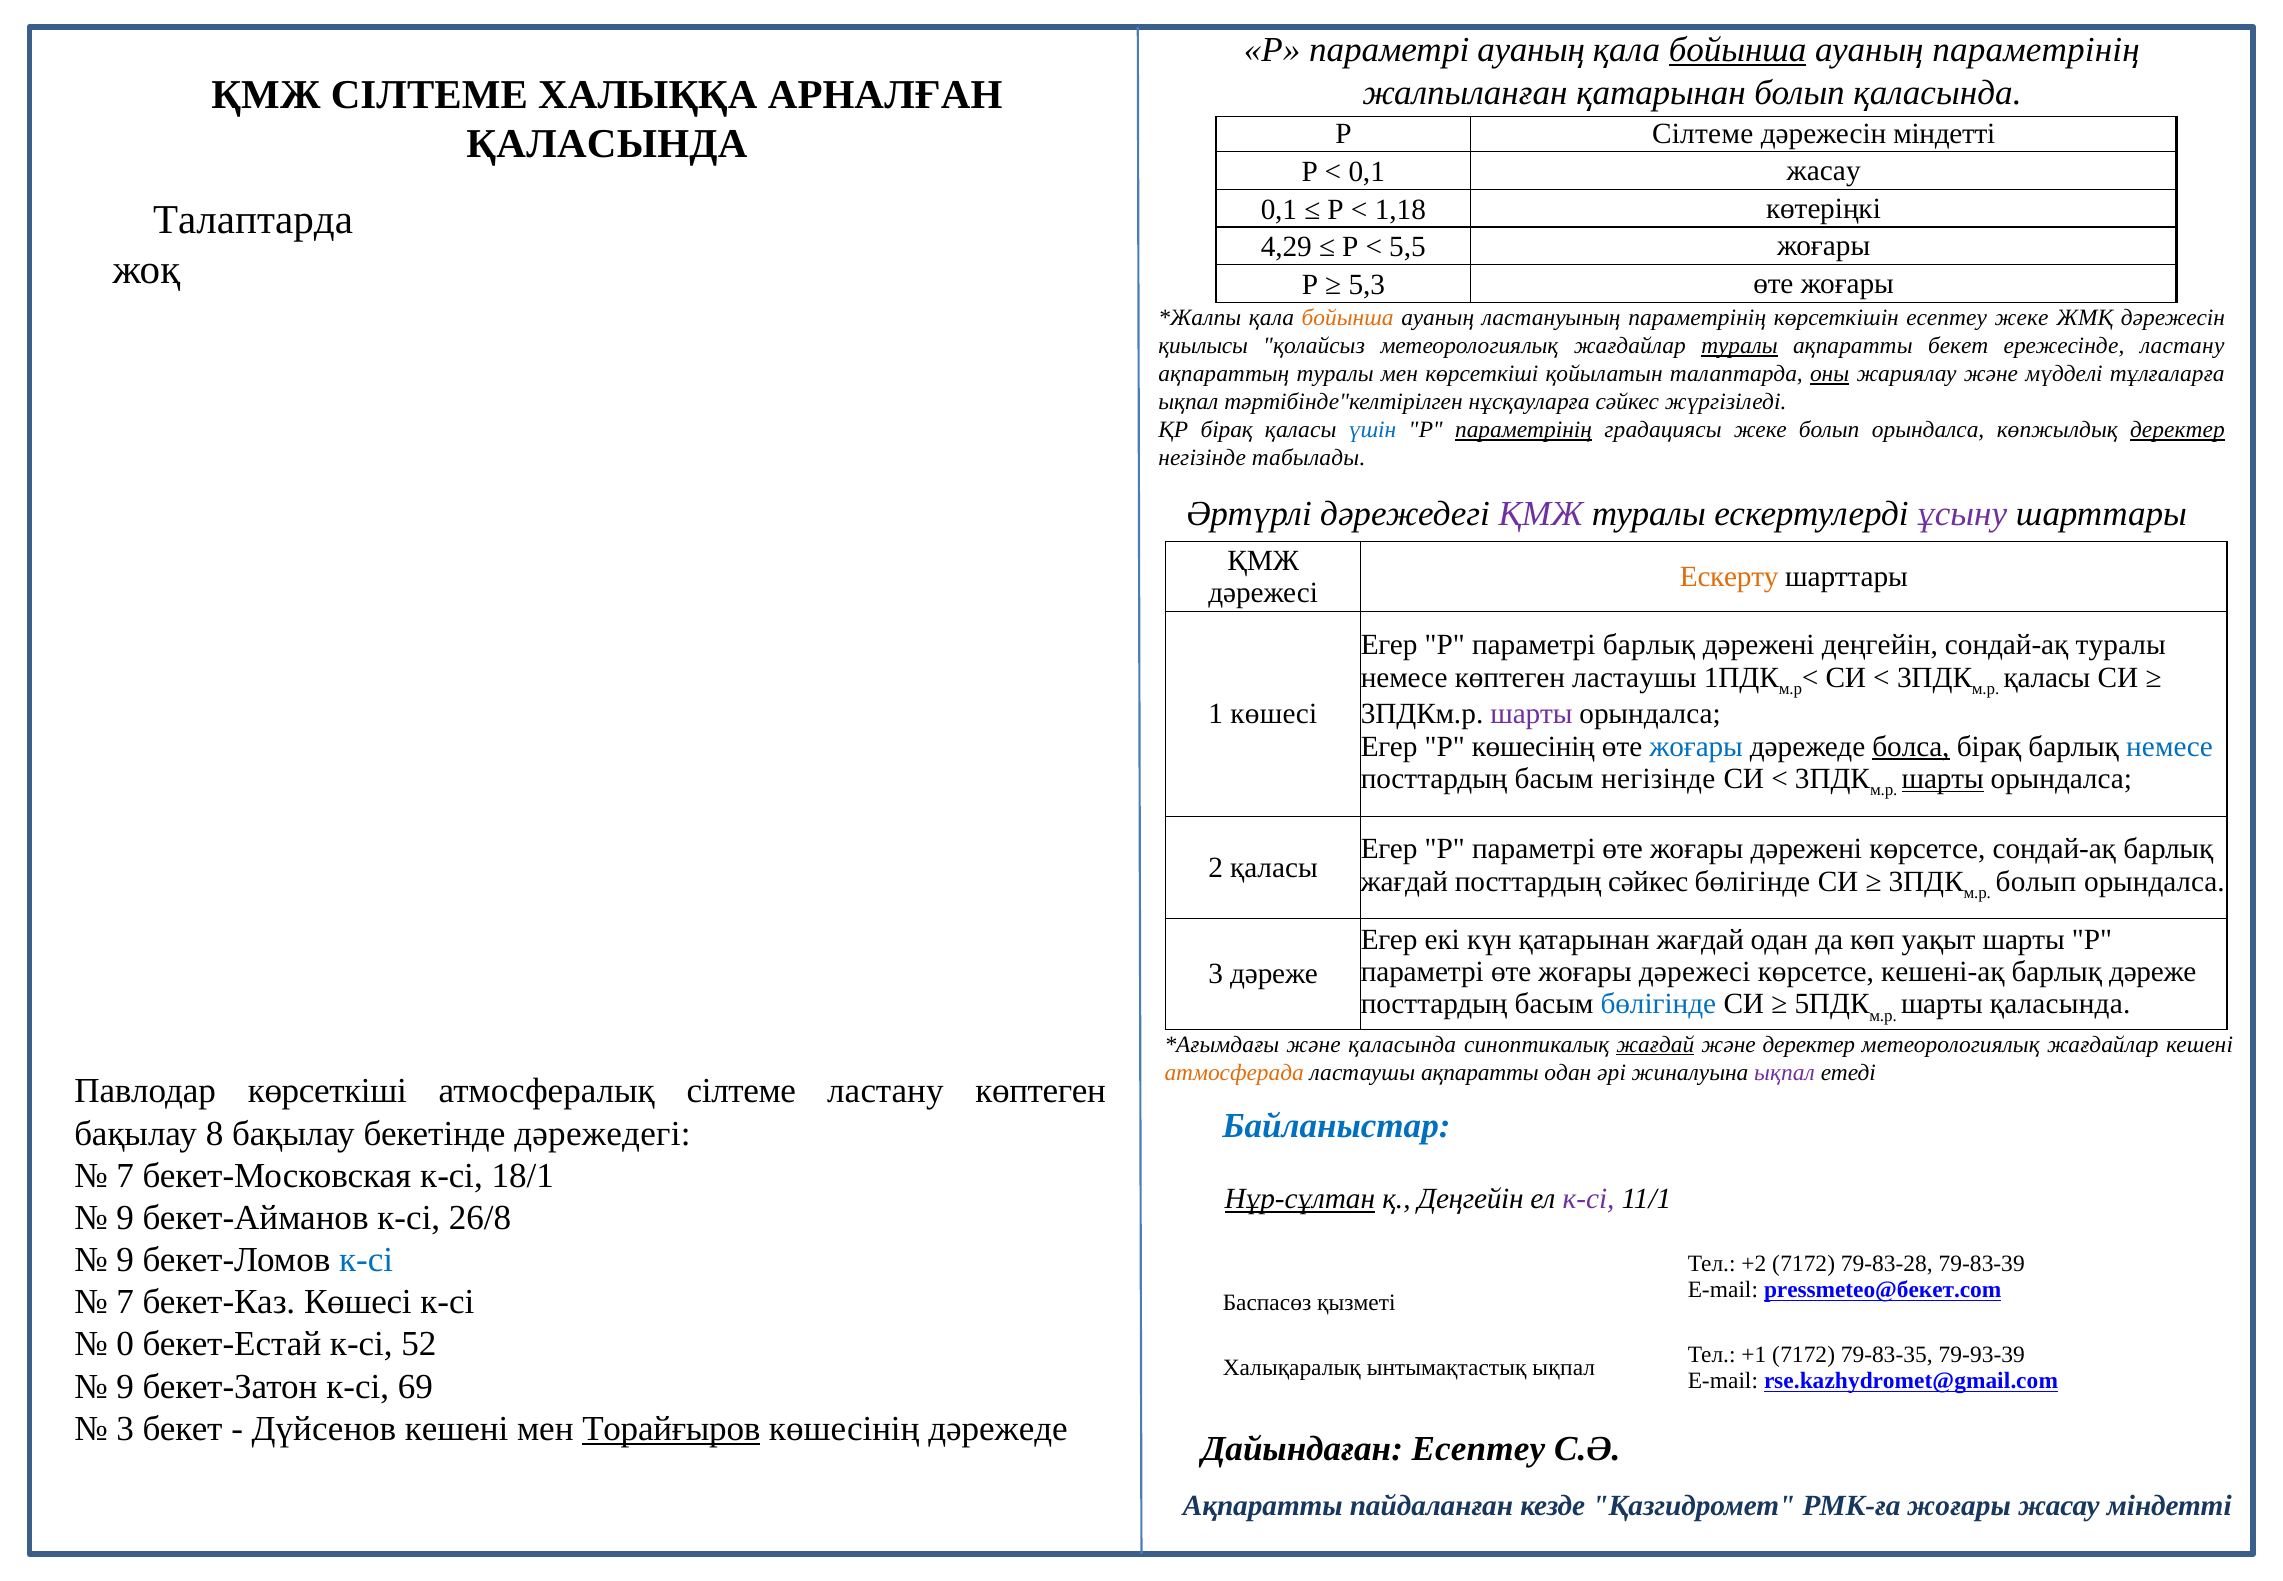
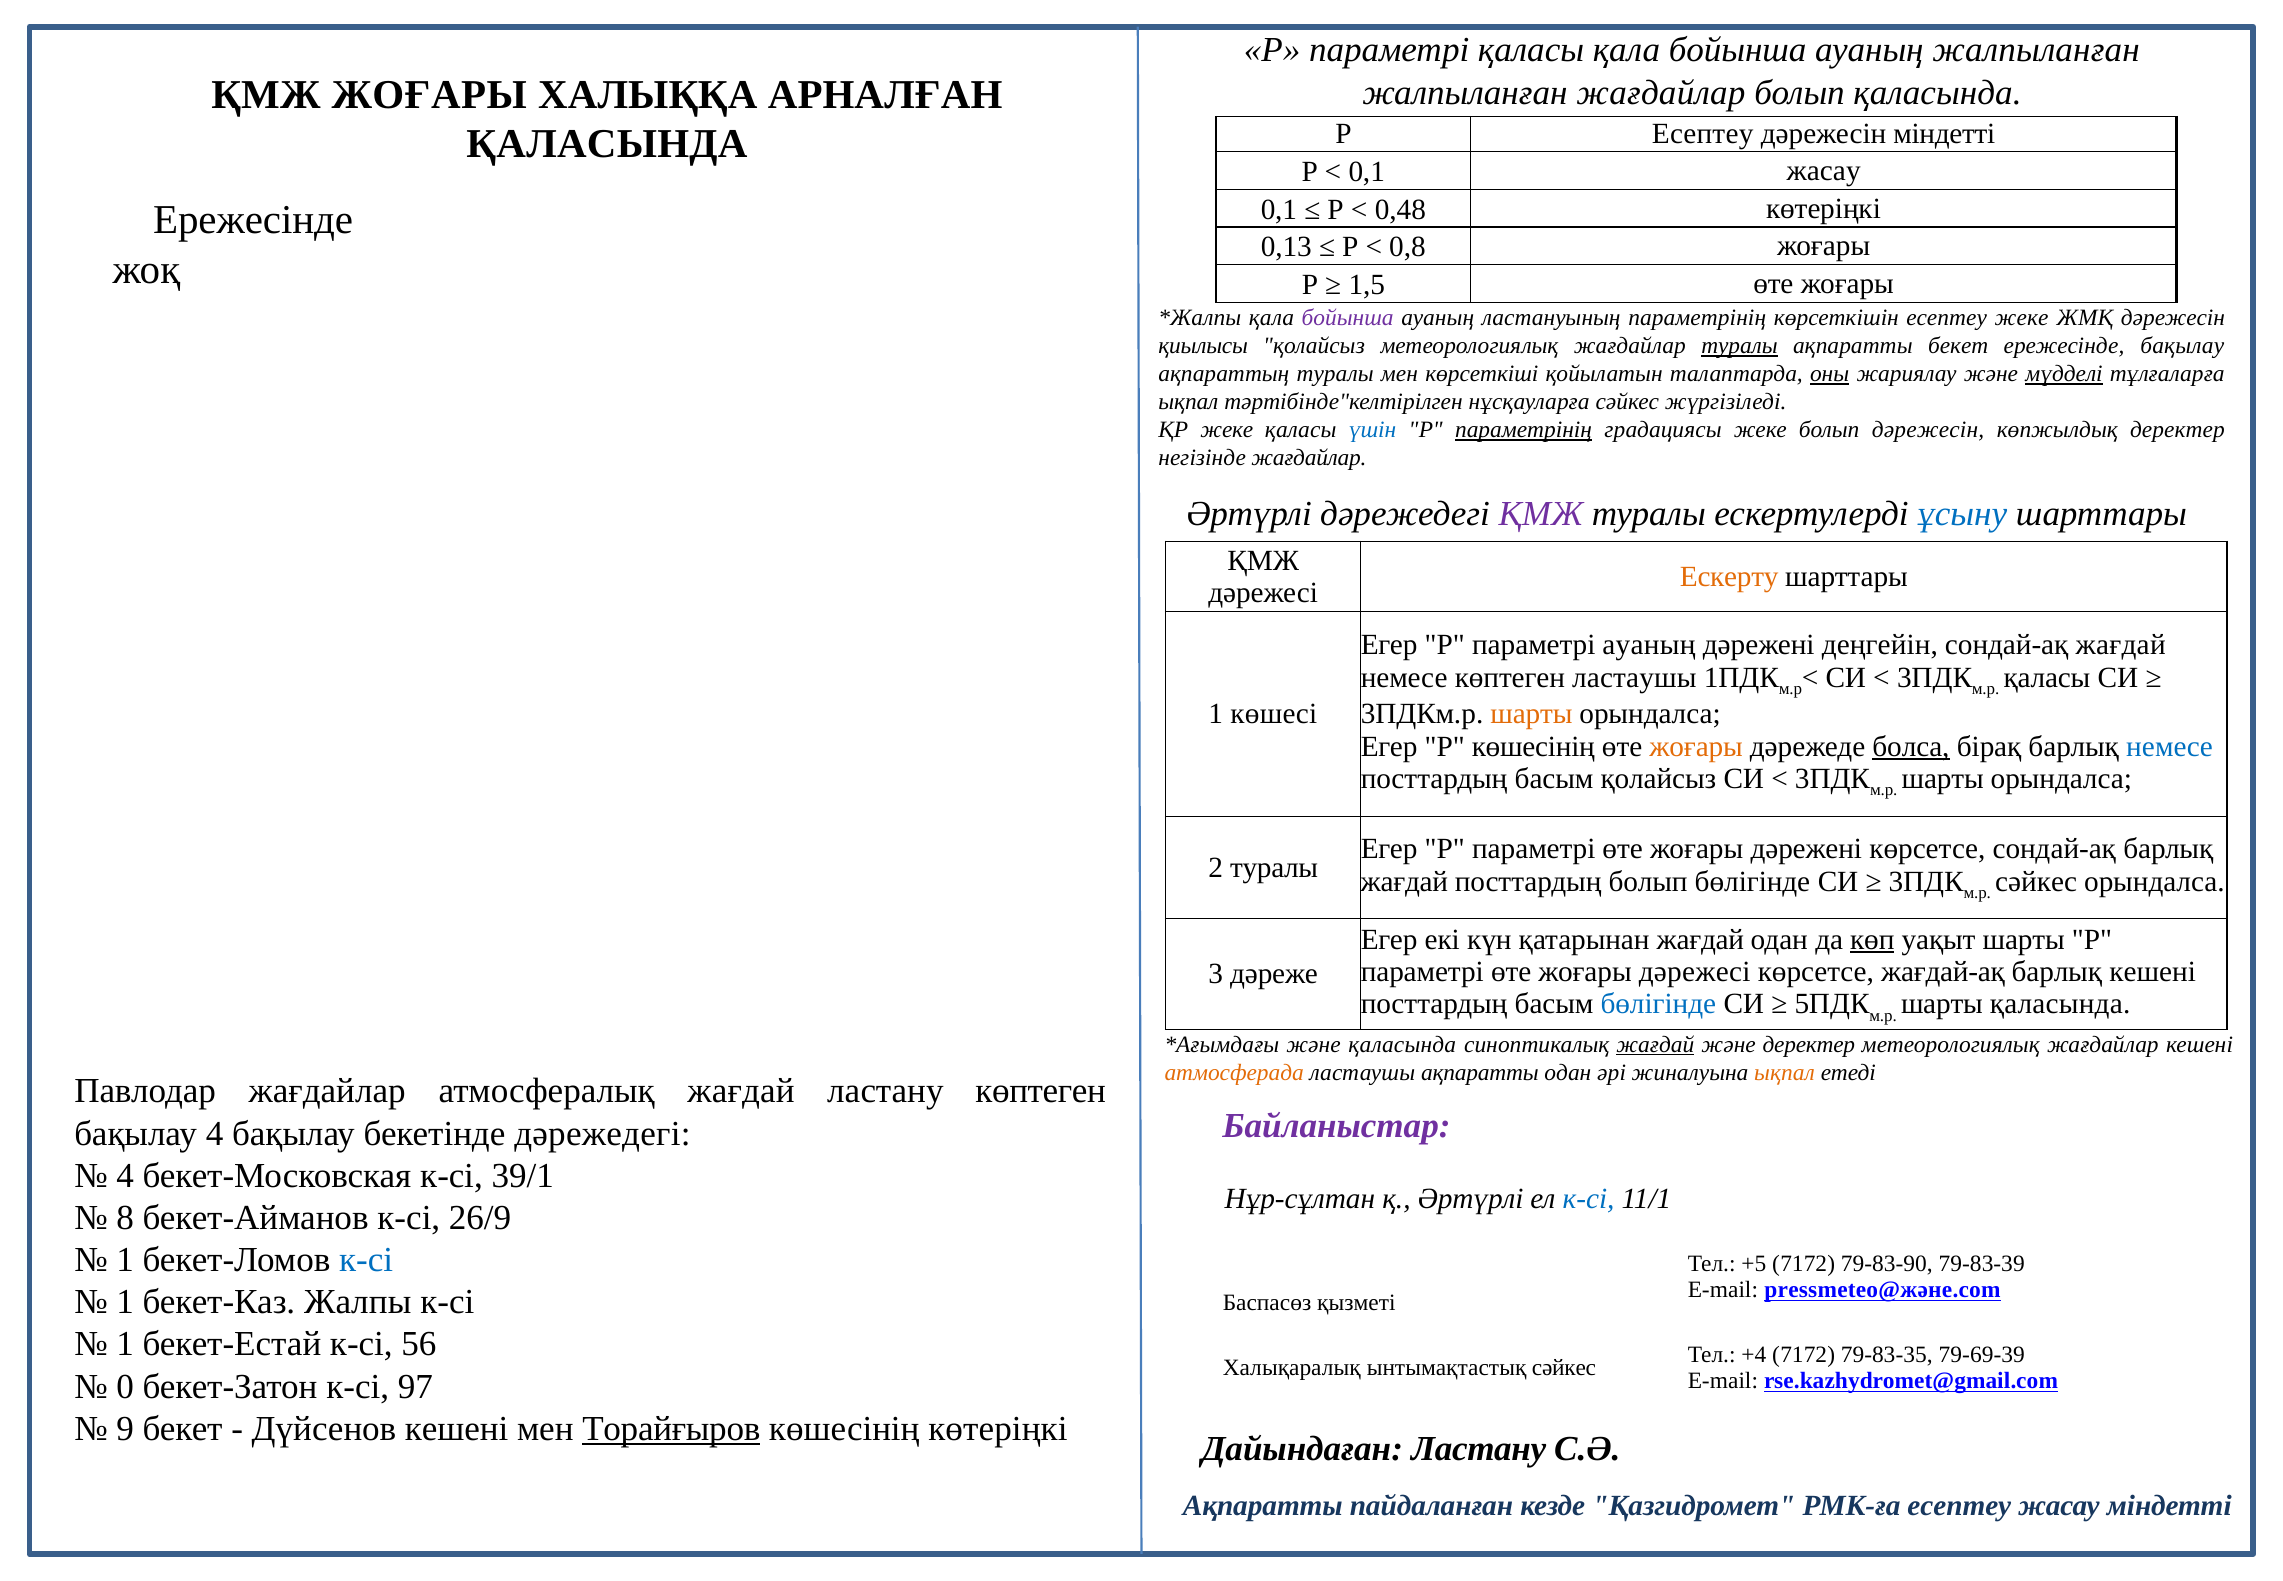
параметрі ауаның: ауаның -> қаласы
бойынша at (1738, 50) underline: present -> none
ауаның параметрінің: параметрінің -> жалпыланған
ҚМЖ СІЛТЕМЕ: СІЛТЕМЕ -> ЖОҒАРЫ
жалпыланған қатарынан: қатарынан -> жағдайлар
Р Сілтеме: Сілтеме -> Есептеу
1,18: 1,18 -> 0,48
Талаптарда at (253, 220): Талаптарда -> Ережесінде
4,29: 4,29 -> 0,13
5,5: 5,5 -> 0,8
5,3: 5,3 -> 1,5
бойынша at (1348, 318) colour: orange -> purple
ережесінде ластану: ластану -> бақылау
мүдделі underline: none -> present
ҚР бірақ: бірақ -> жеке
жеке болып орындалса: орындалса -> дәрежесін
деректер at (2177, 430) underline: present -> none
негізінде табылады: табылады -> жағдайлар
ұсыну colour: purple -> blue
параметрі барлық: барлық -> ауаның
сондай-ақ туралы: туралы -> жағдай
шарты at (1531, 714) colour: purple -> orange
жоғары at (1696, 746) colour: blue -> orange
басым негізінде: негізінде -> қолайсыз
шарты at (1943, 779) underline: present -> none
2 қаласы: қаласы -> туралы
посттардың сәйкес: сәйкес -> болып
болып at (2036, 881): болып -> сәйкес
көп underline: none -> present
кешені-ақ: кешені-ақ -> жағдай-ақ
барлық дәреже: дәреже -> кешені
ықпал at (1784, 1072) colour: purple -> orange
Павлодар көрсеткіші: көрсеткіші -> жағдайлар
атмосфералық сілтеме: сілтеме -> жағдай
Байланыстар colour: blue -> purple
бақылау 8: 8 -> 4
7 at (125, 1175): 7 -> 4
18/1: 18/1 -> 39/1
Нұр-сұлтан underline: present -> none
қ Деңгейін: Деңгейін -> Әртүрлі
к-сі at (1589, 1199) colour: purple -> blue
9 at (125, 1217): 9 -> 8
26/8: 26/8 -> 26/9
9 at (125, 1260): 9 -> 1
+2: +2 -> +5
79-83-28: 79-83-28 -> 79-83-90
pressmeteo@бекет.com: pressmeteo@бекет.com -> pressmeteo@және.com
7 at (125, 1302): 7 -> 1
бекет-Каз Көшесі: Көшесі -> Жалпы
0 at (125, 1344): 0 -> 1
52: 52 -> 56
+1: +1 -> +4
79-93-39: 79-93-39 -> 79-69-39
ынтымақтастық ықпал: ықпал -> сәйкес
9 at (125, 1386): 9 -> 0
69: 69 -> 97
3 at (125, 1428): 3 -> 9
көшесінің дәрежеде: дәрежеде -> көтеріңкі
Дайындаған Есептеу: Есептеу -> Ластану
РМК-ға жоғары: жоғары -> есептеу
